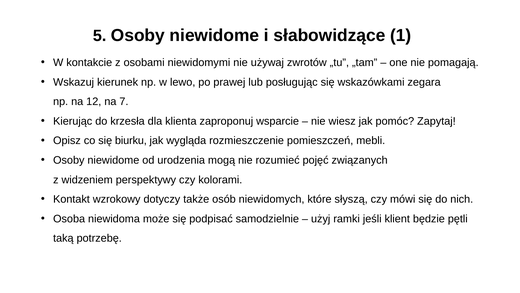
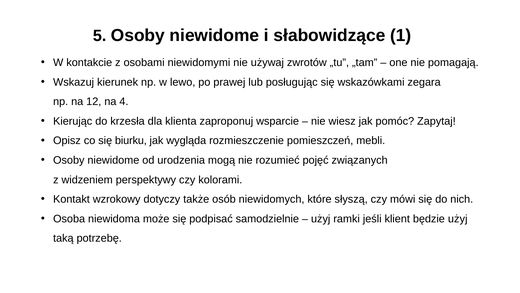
7: 7 -> 4
będzie pętli: pętli -> użyj
